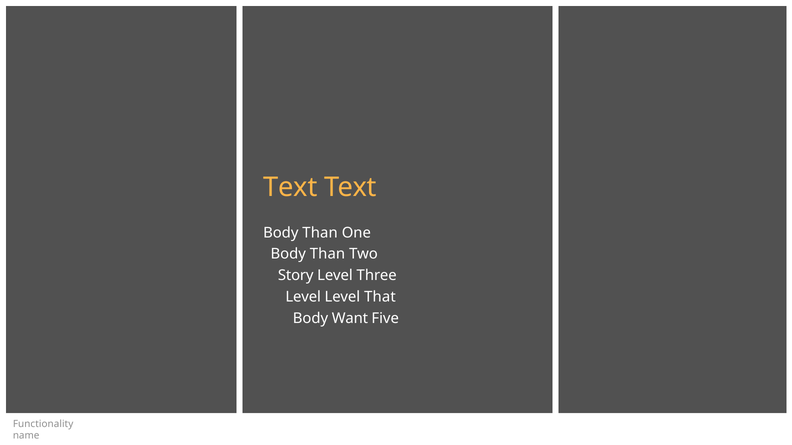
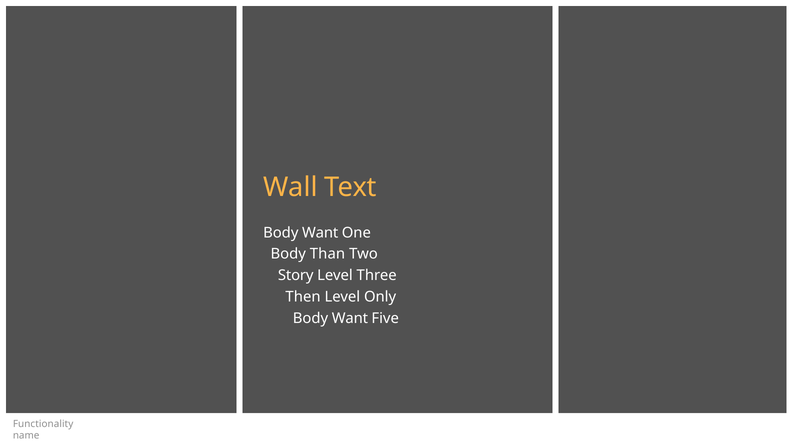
Text at (290, 187): Text -> Wall
Than at (320, 233): Than -> Want
Level at (303, 297): Level -> Then
That: That -> Only
